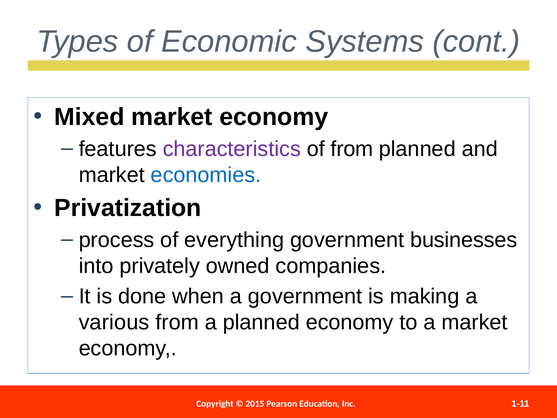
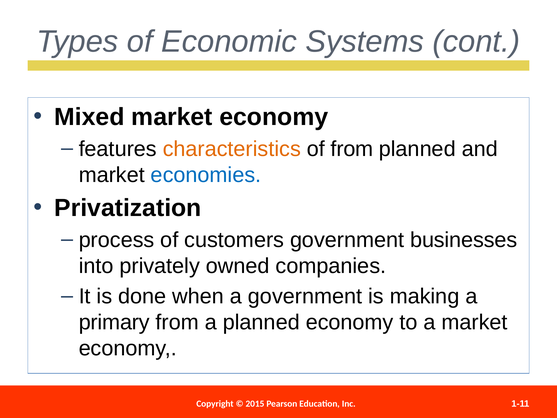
characteristics colour: purple -> orange
everything: everything -> customers
various: various -> primary
